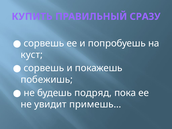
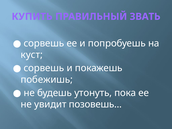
СРАЗУ: СРАЗУ -> ЗВАТЬ
подряд: подряд -> утонуть
примешь…: примешь… -> позовешь…
